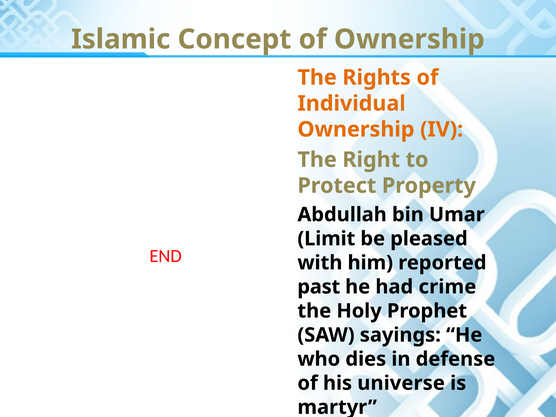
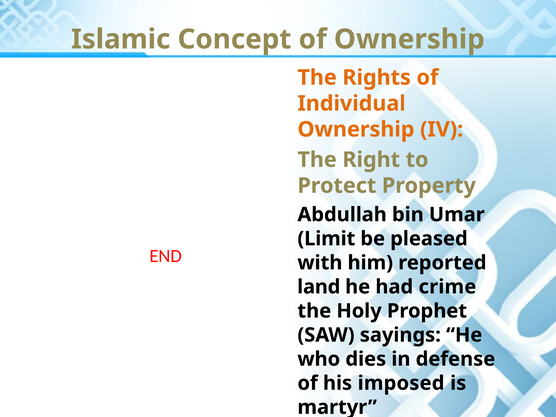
past: past -> land
universe: universe -> imposed
